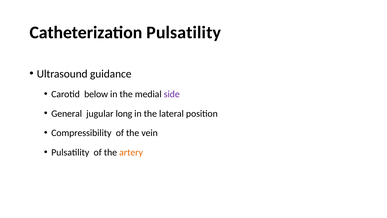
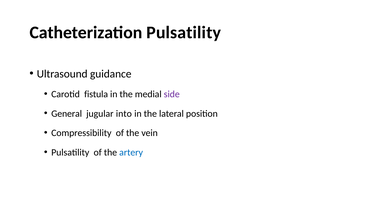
below: below -> fistula
long: long -> into
artery colour: orange -> blue
